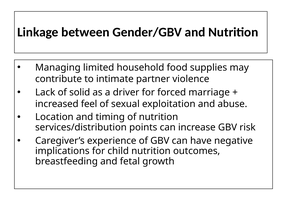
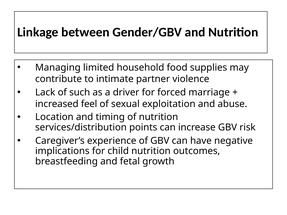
solid: solid -> such
